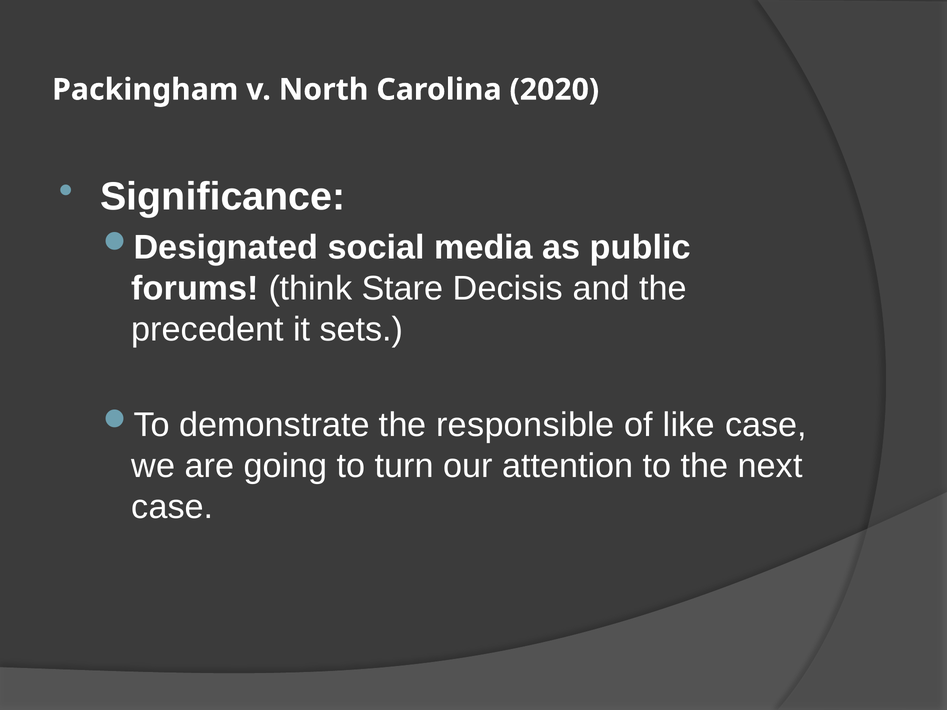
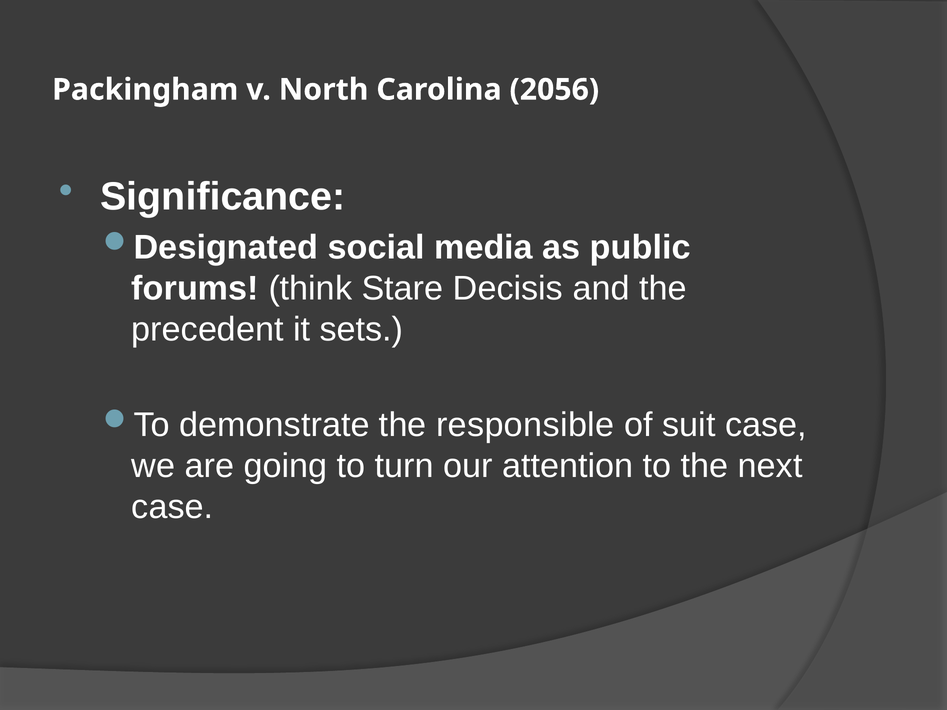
2020: 2020 -> 2056
like: like -> suit
